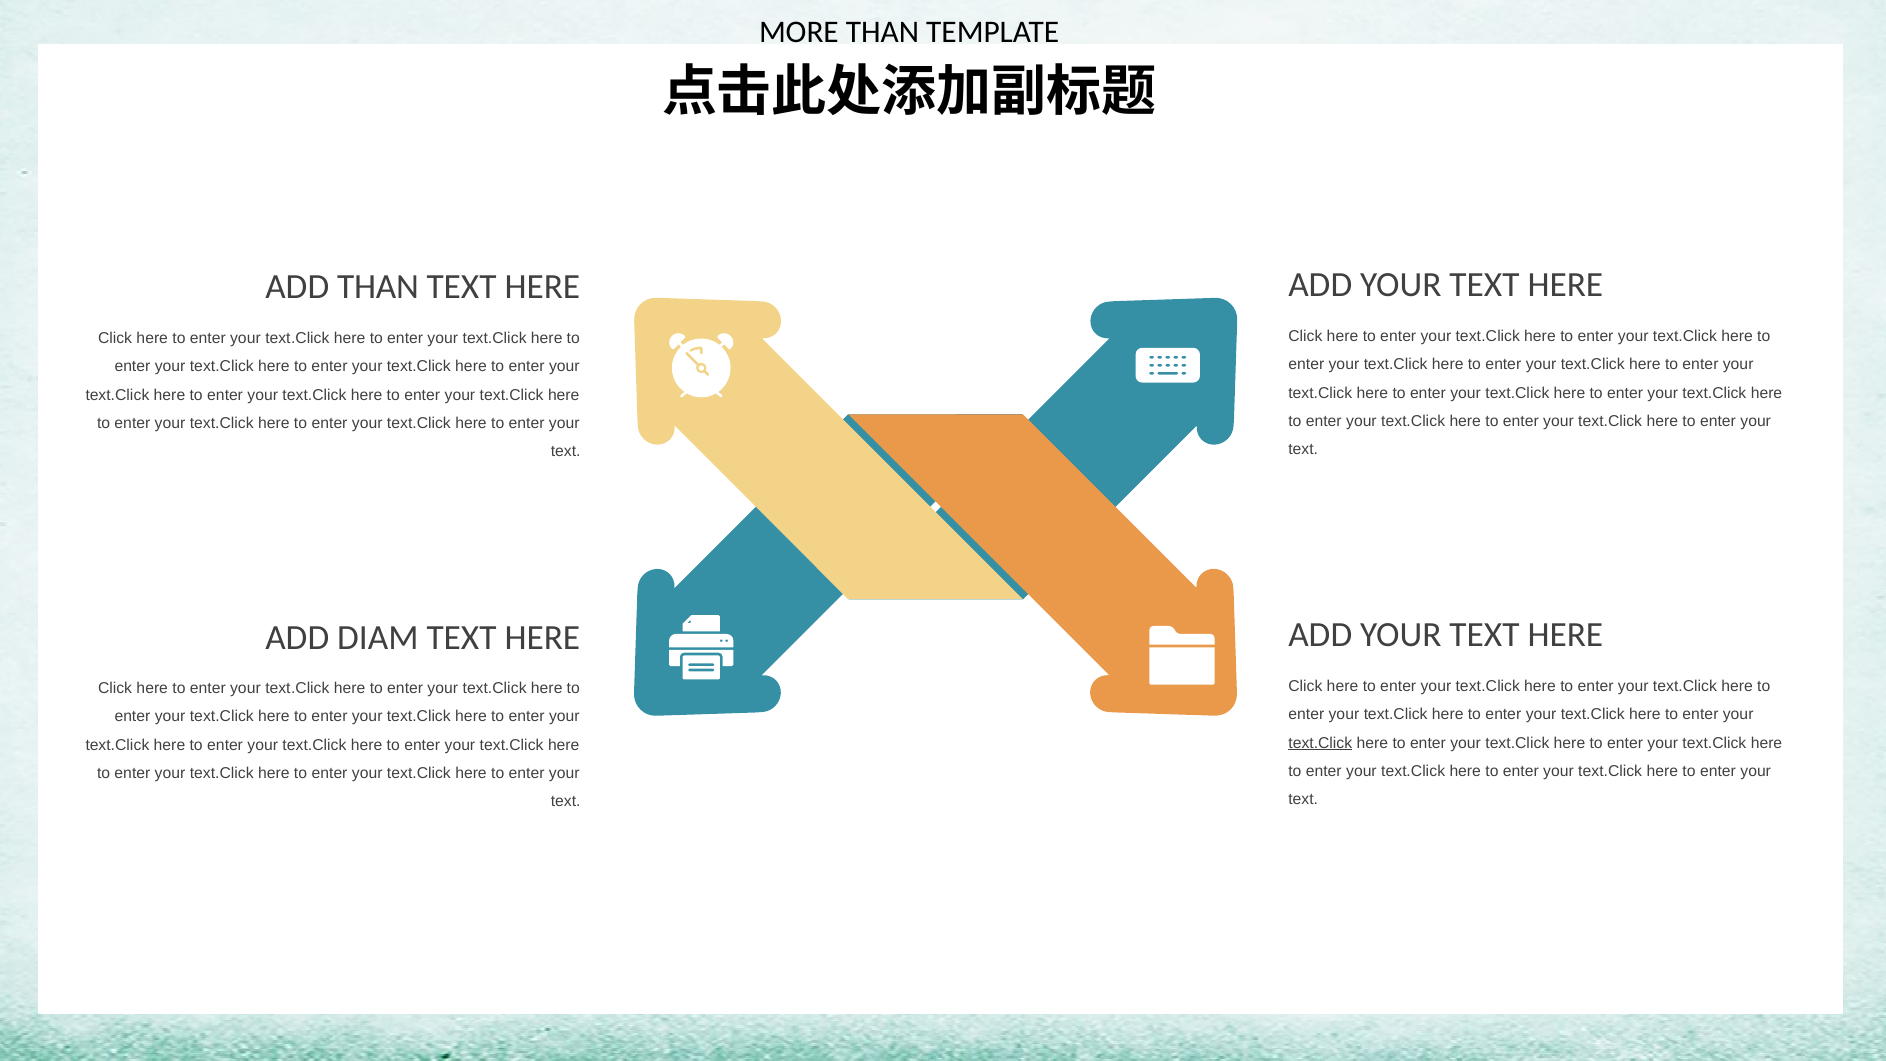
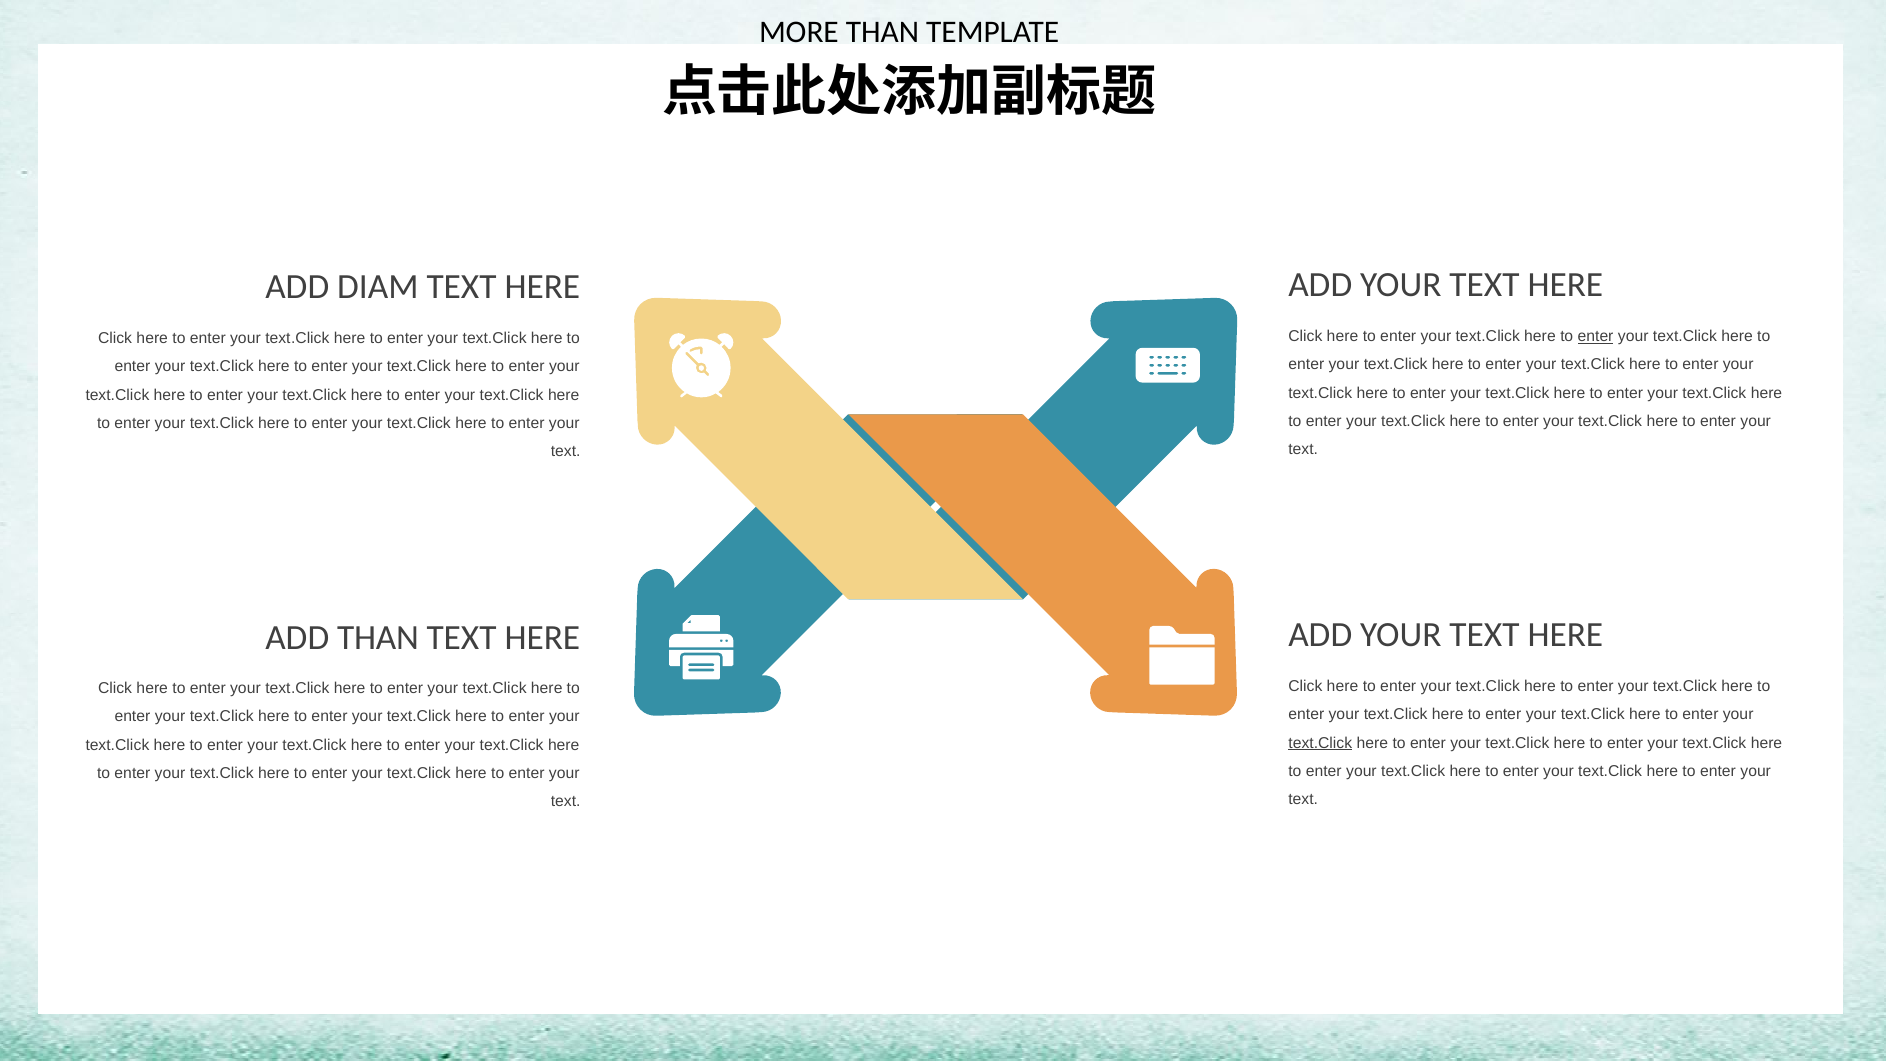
ADD THAN: THAN -> DIAM
enter at (1596, 336) underline: none -> present
ADD DIAM: DIAM -> THAN
